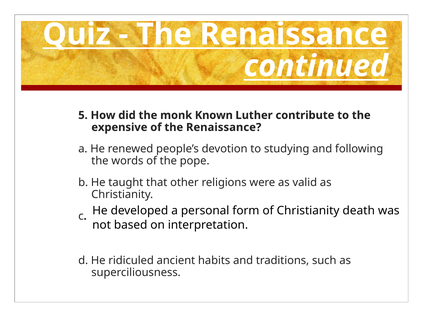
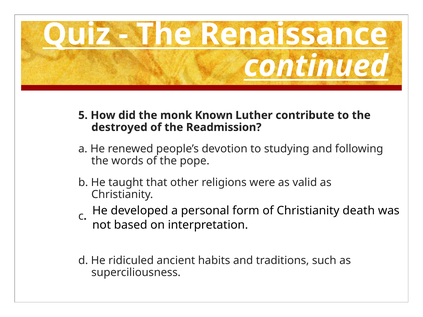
expensive: expensive -> destroyed
of the Renaissance: Renaissance -> Readmission
